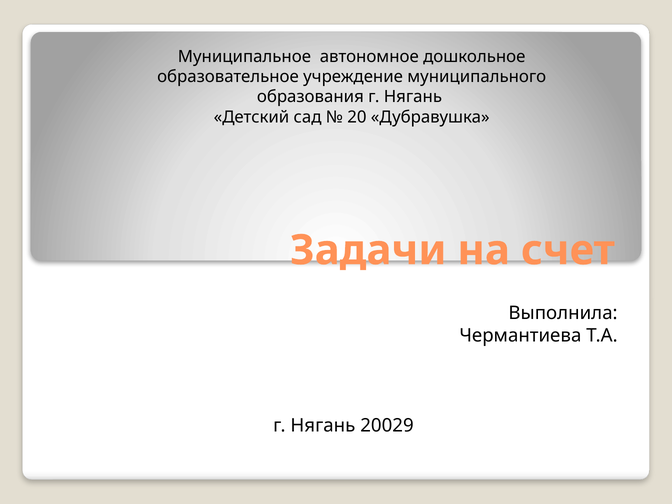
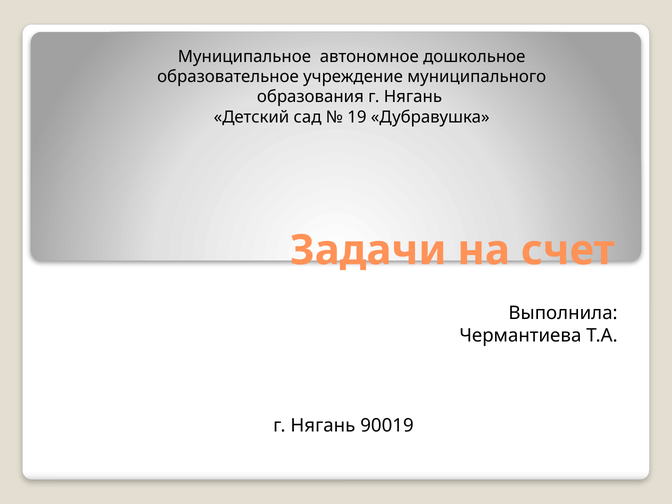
20: 20 -> 19
20029: 20029 -> 90019
